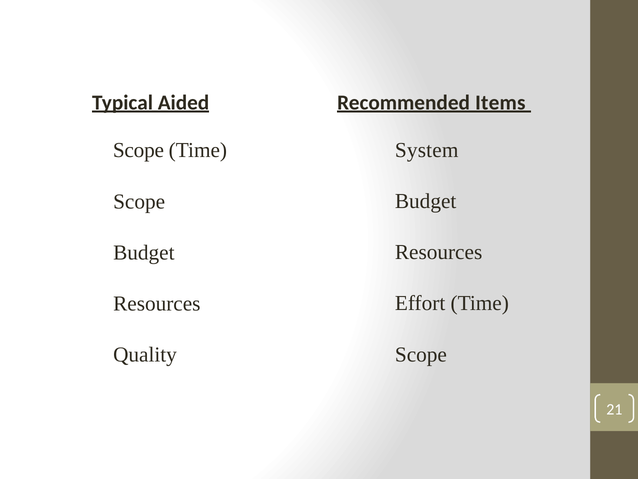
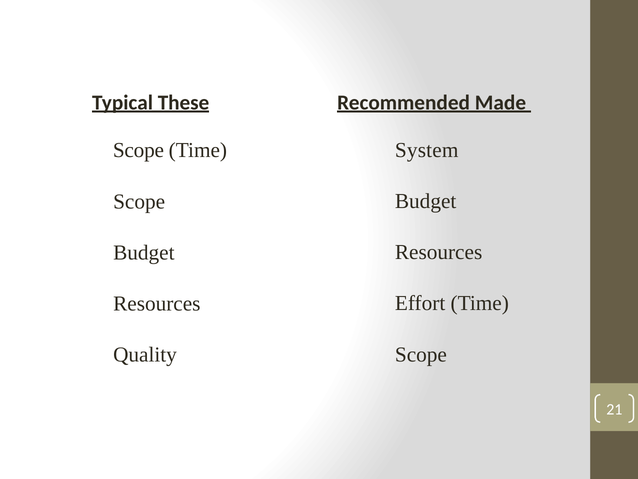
Aided: Aided -> These
Items: Items -> Made
